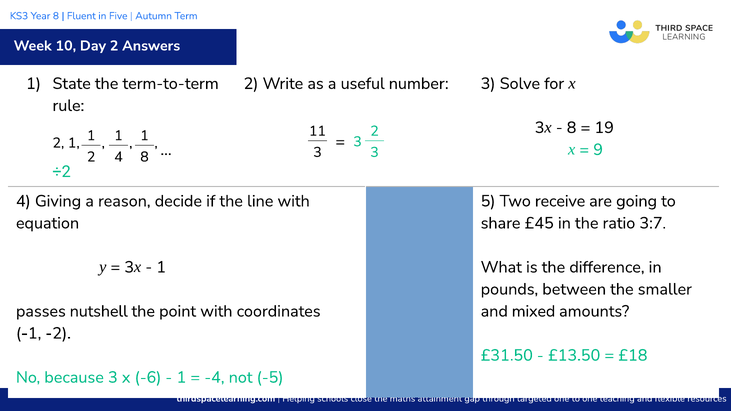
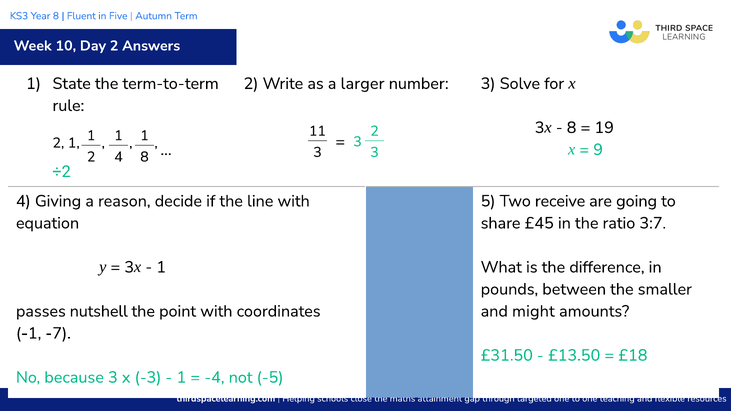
useful: useful -> larger
mixed: mixed -> might
-2: -2 -> -7
-6: -6 -> -3
